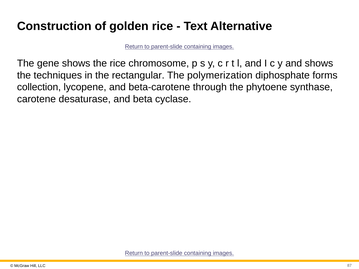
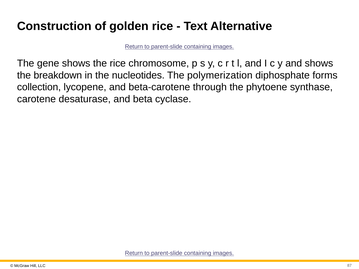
techniques: techniques -> breakdown
rectangular: rectangular -> nucleotides
